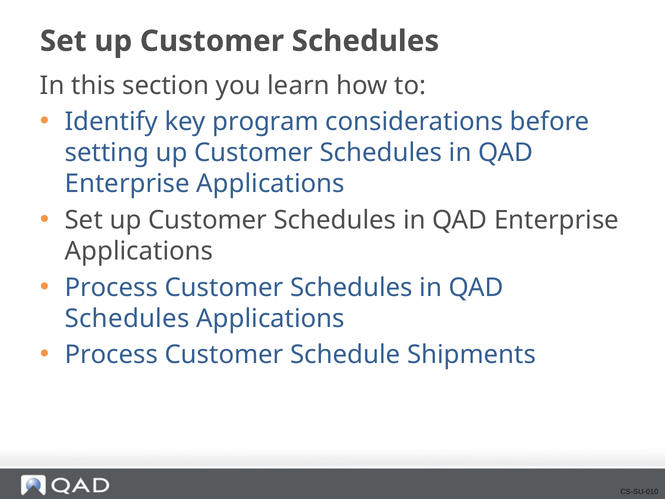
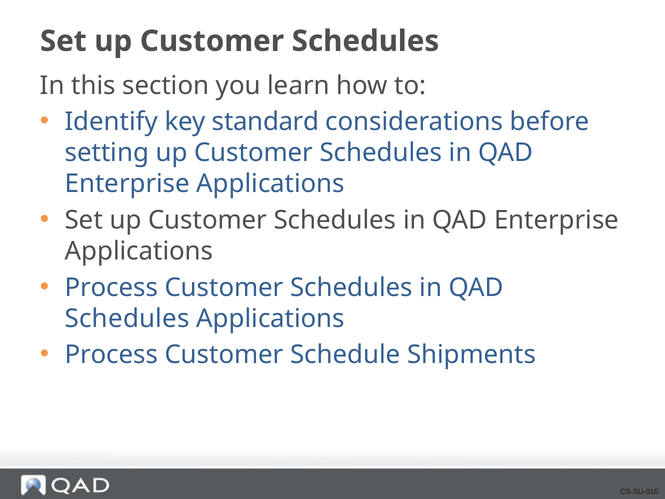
program: program -> standard
